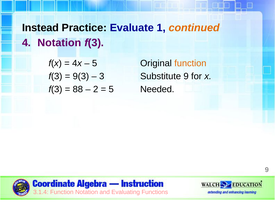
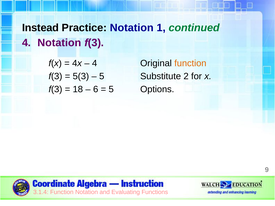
Practice Evaluate: Evaluate -> Notation
continued colour: orange -> green
5 at (95, 63): 5 -> 4
9(3: 9(3 -> 5(3
3 at (102, 76): 3 -> 5
Substitute 9: 9 -> 2
88: 88 -> 18
2: 2 -> 6
Needed: Needed -> Options
